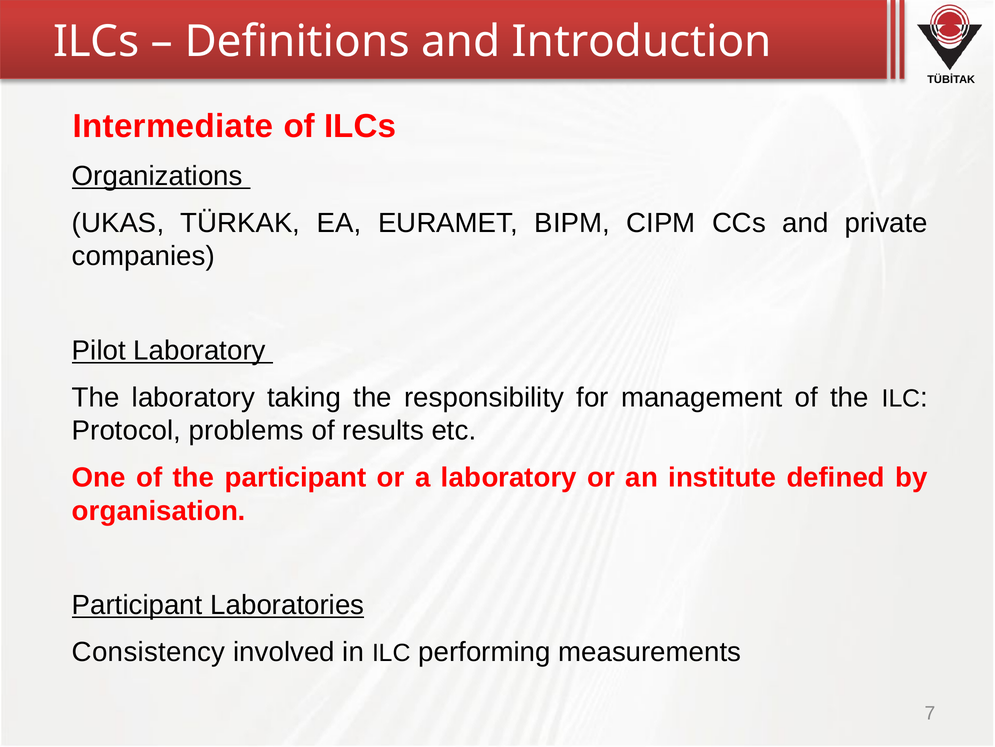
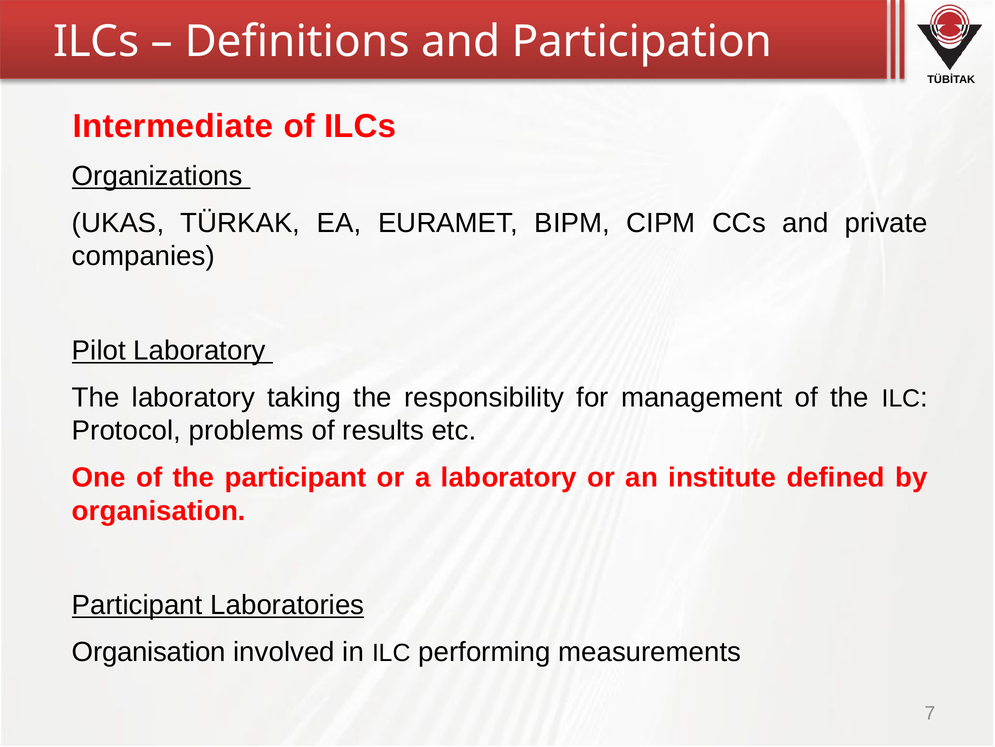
Introduction: Introduction -> Participation
Consistency at (149, 651): Consistency -> Organisation
